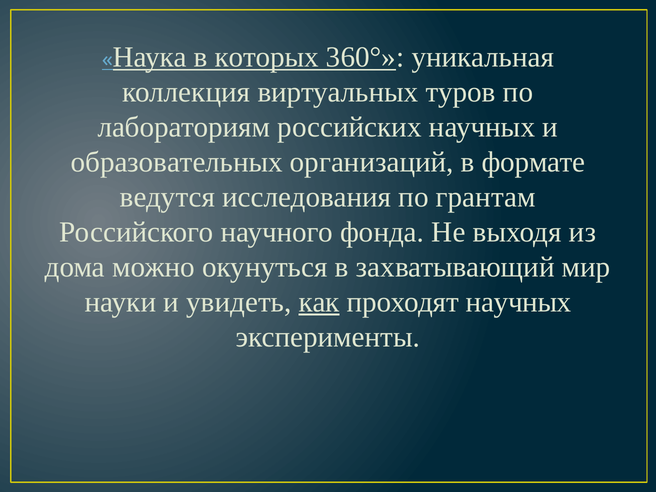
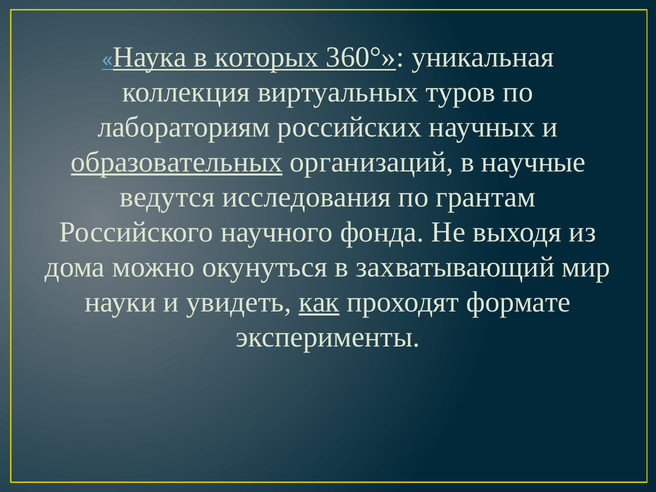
образовательных underline: none -> present
формате: формате -> научные
проходят научных: научных -> формате
